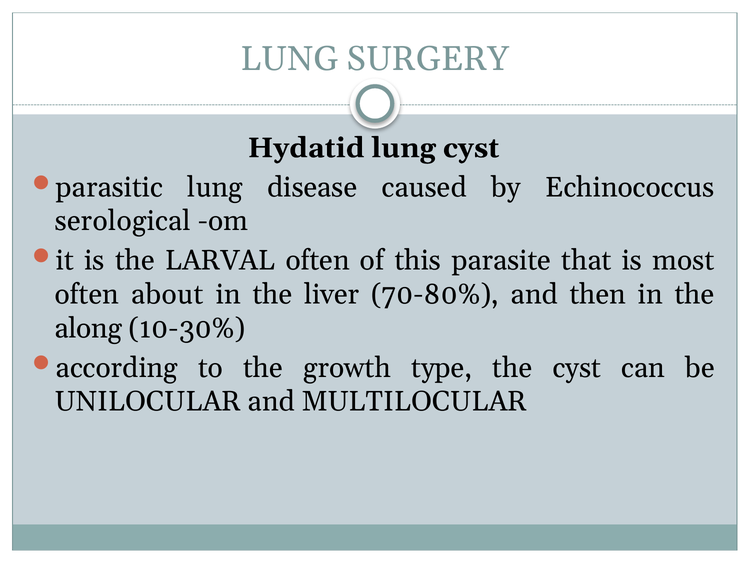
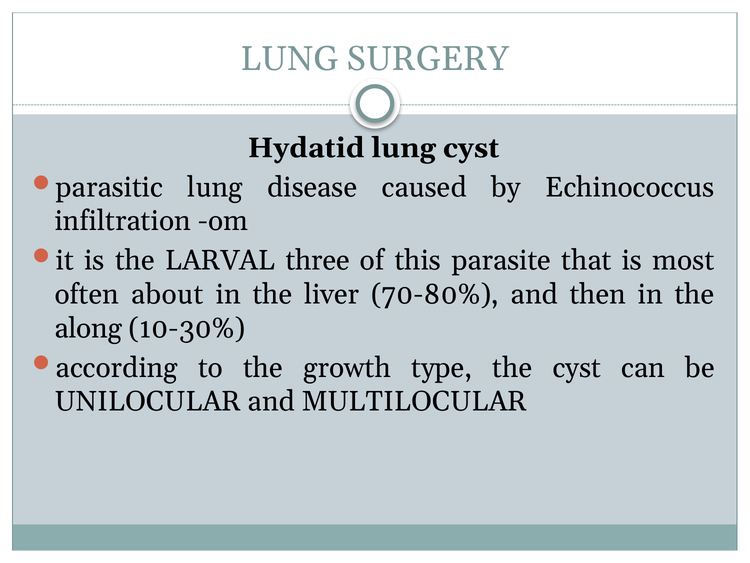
serological: serological -> infiltration
LARVAL often: often -> three
